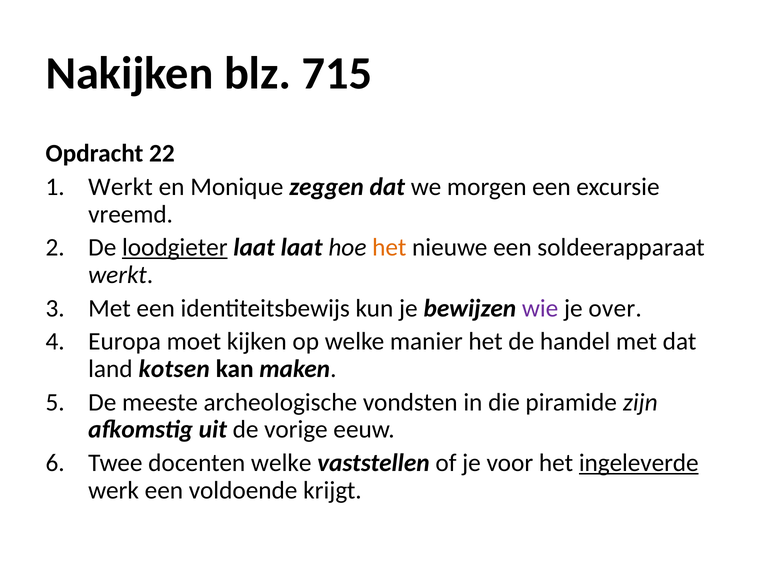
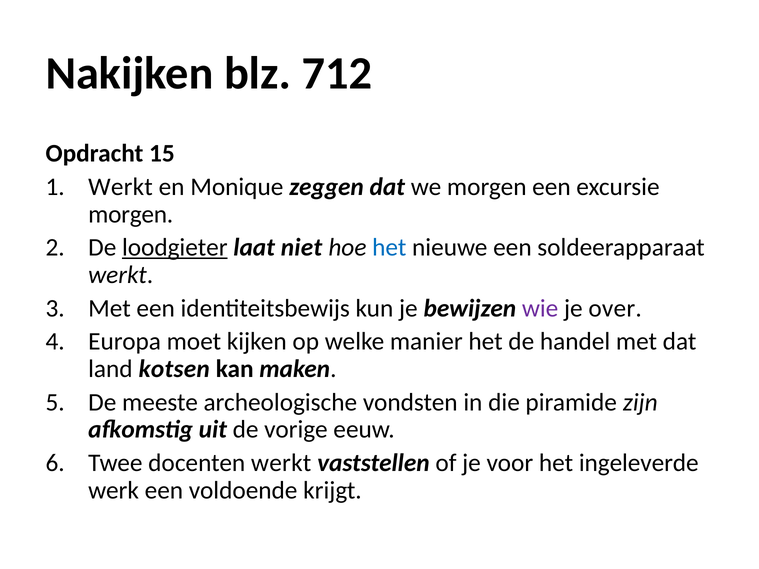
715: 715 -> 712
22: 22 -> 15
vreemd at (131, 214): vreemd -> morgen
laat laat: laat -> niet
het at (389, 248) colour: orange -> blue
docenten welke: welke -> werkt
ingeleverde underline: present -> none
